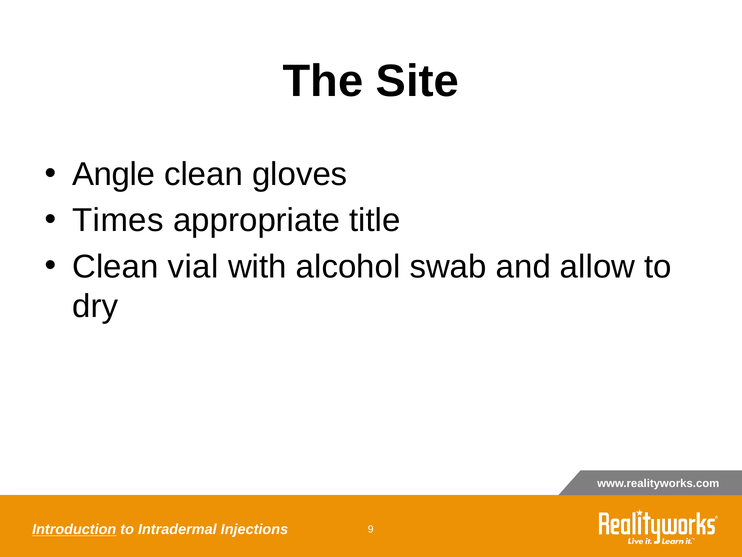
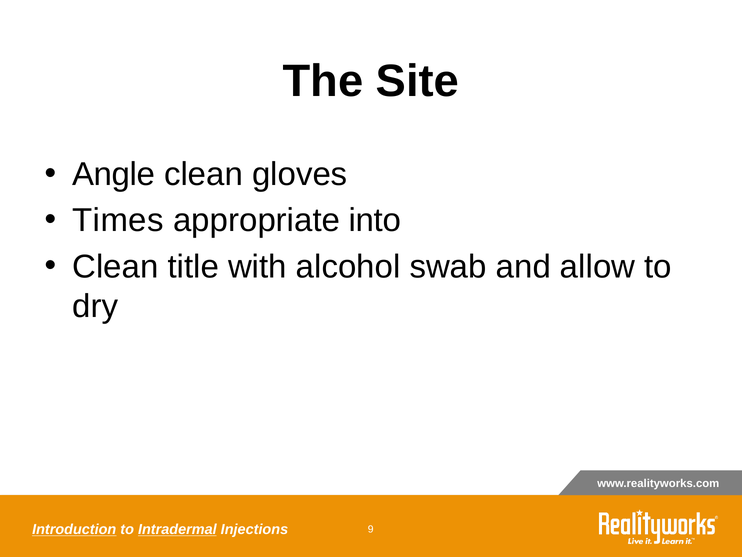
title: title -> into
vial: vial -> title
Intradermal underline: none -> present
